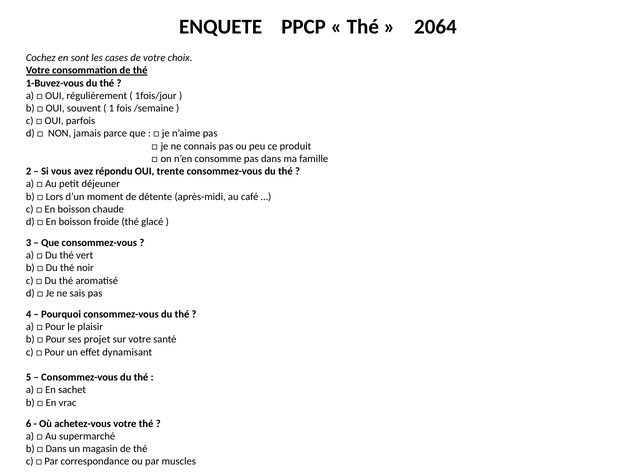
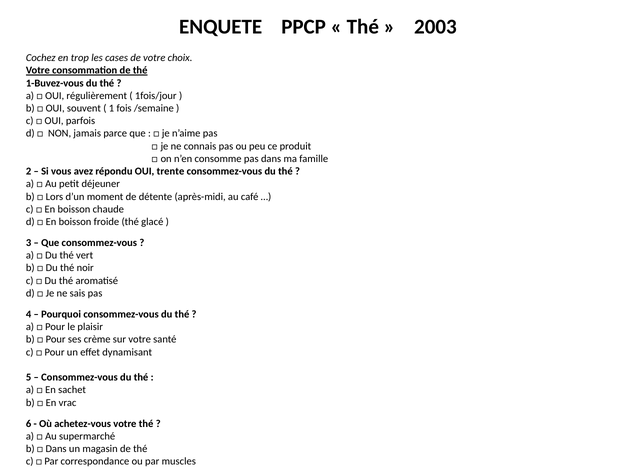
2064: 2064 -> 2003
sont: sont -> trop
projet: projet -> crème
